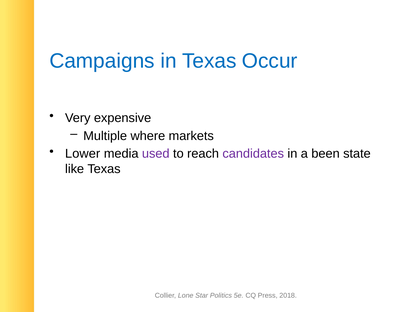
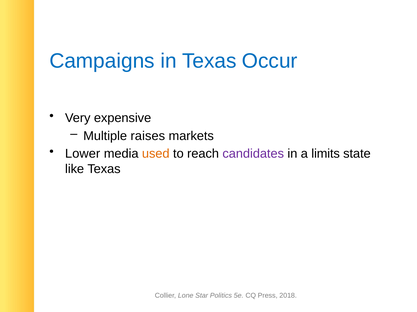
where: where -> raises
used colour: purple -> orange
been: been -> limits
